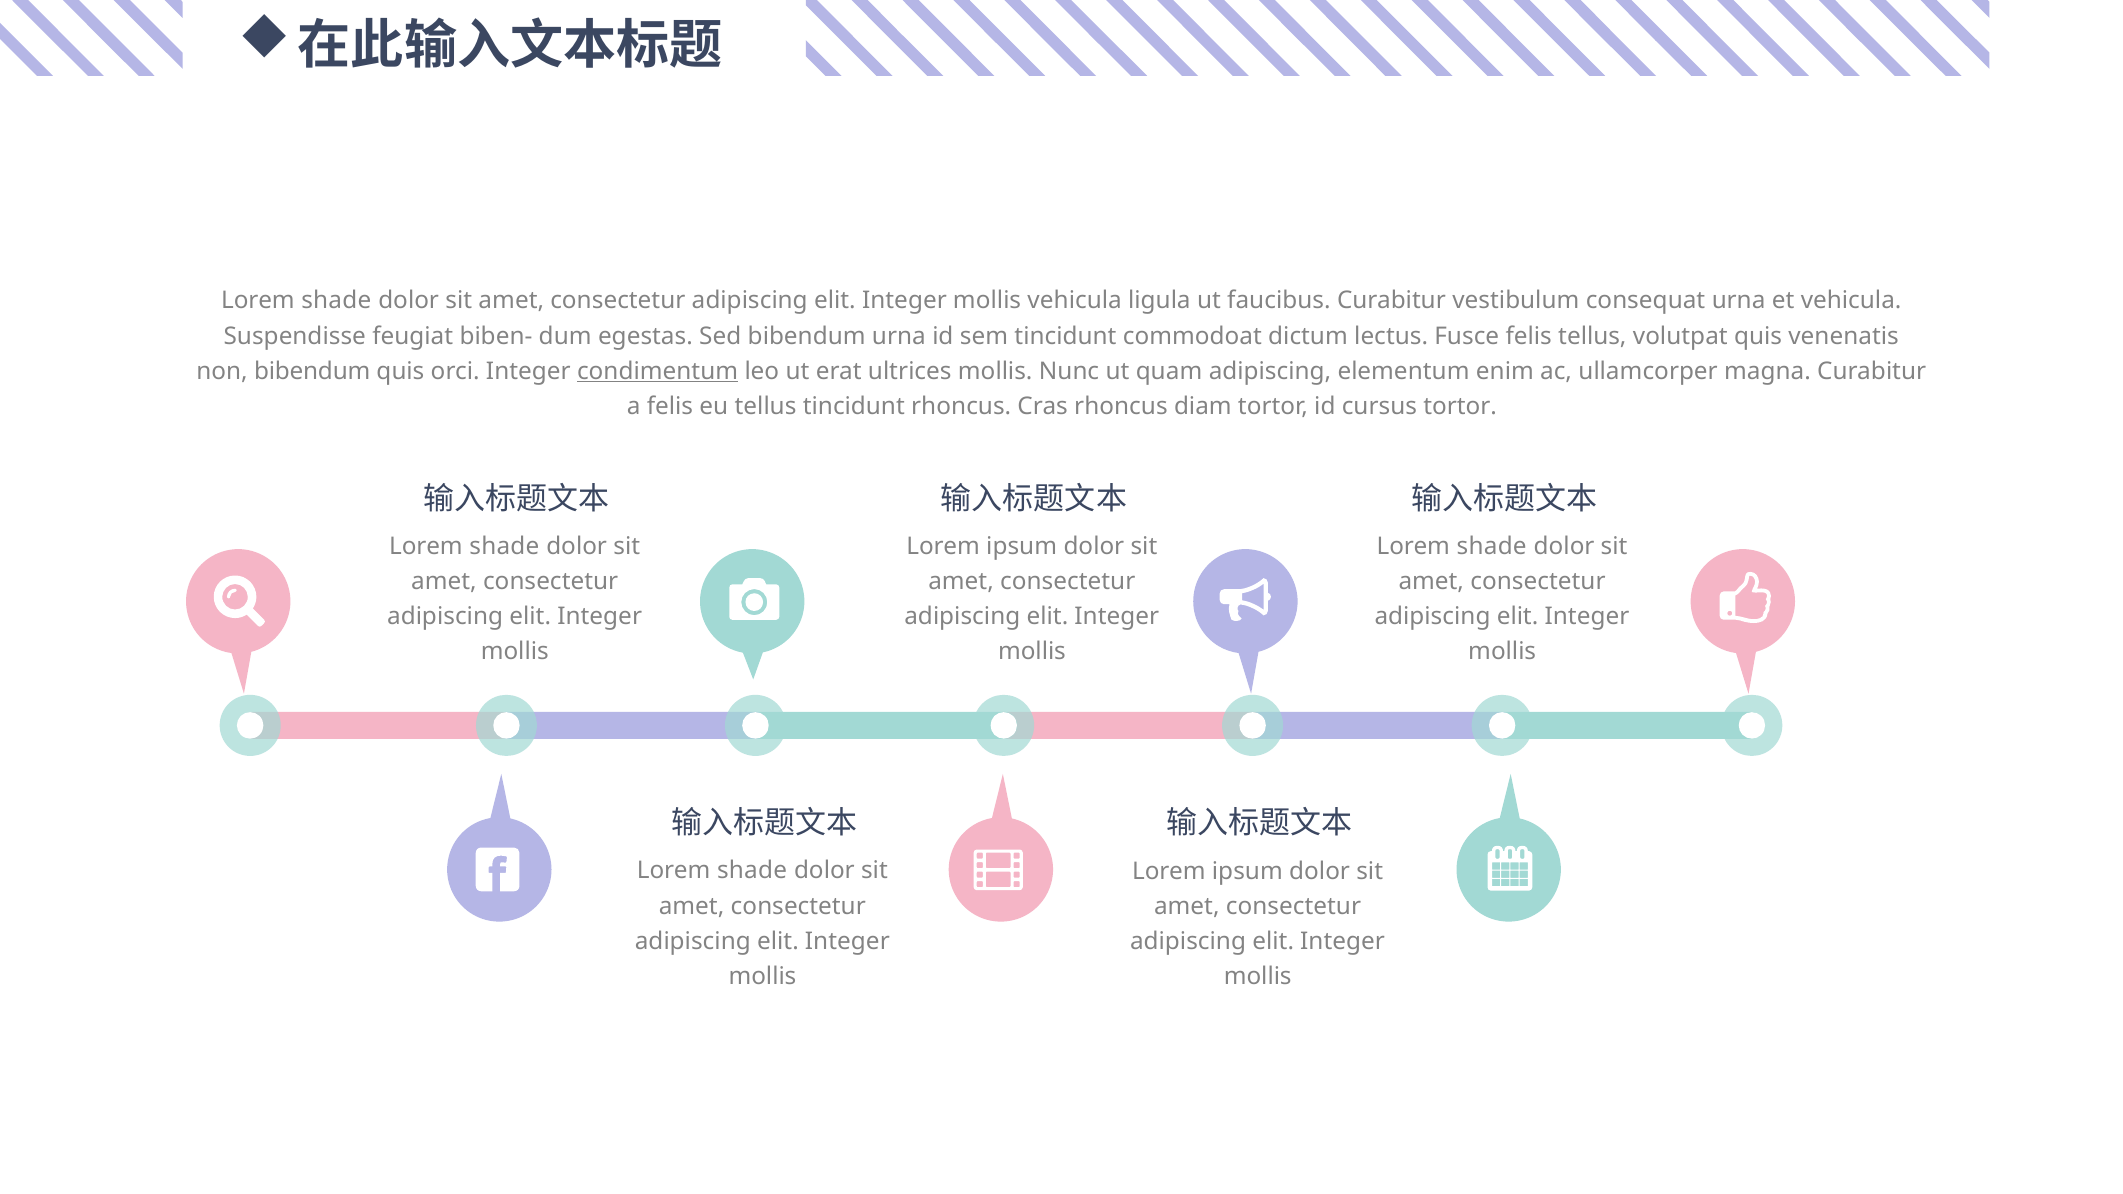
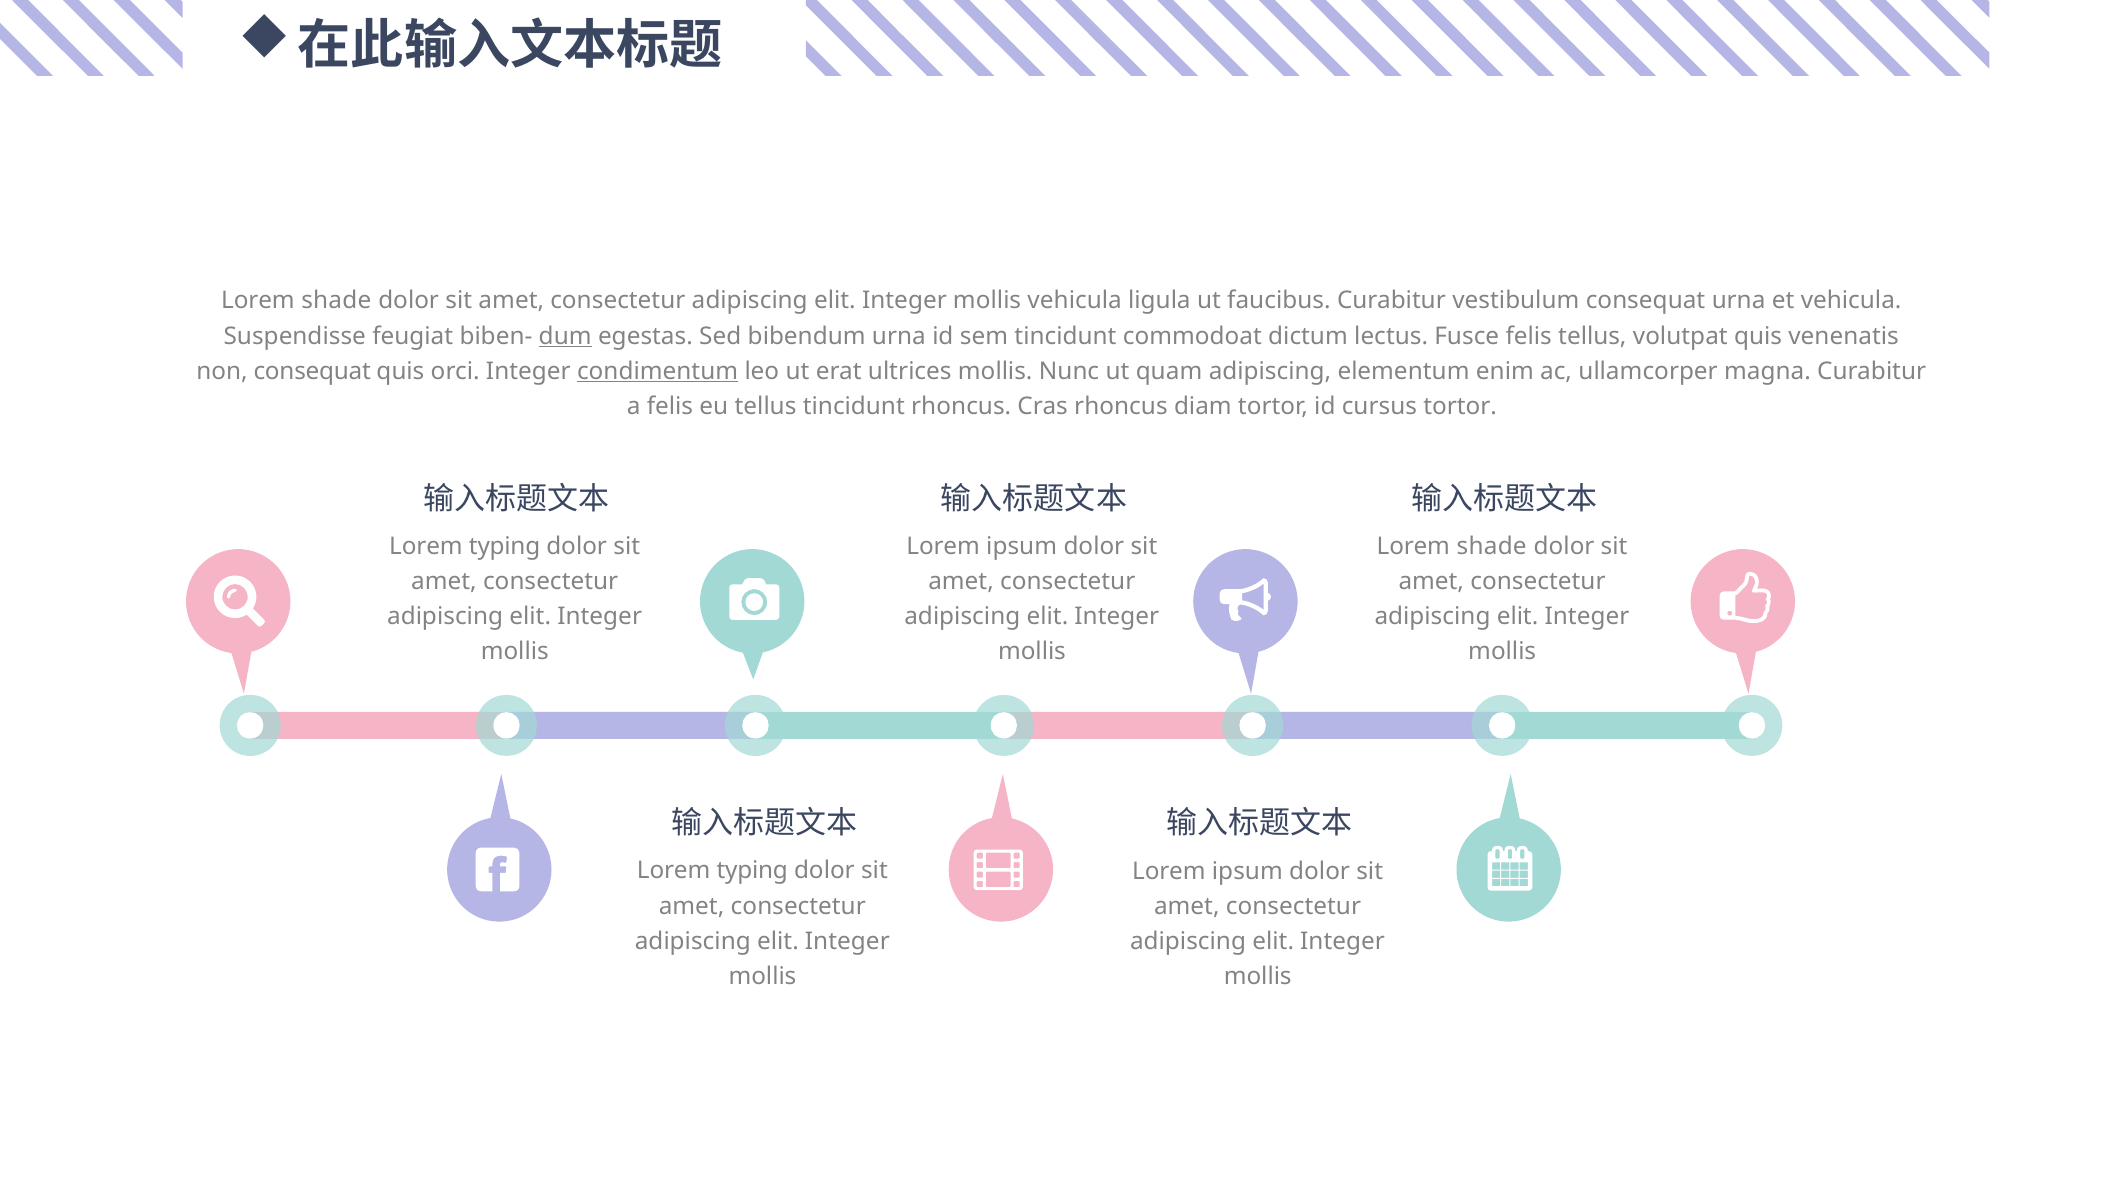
dum underline: none -> present
non bibendum: bibendum -> consequat
shade at (504, 547): shade -> typing
shade at (752, 871): shade -> typing
